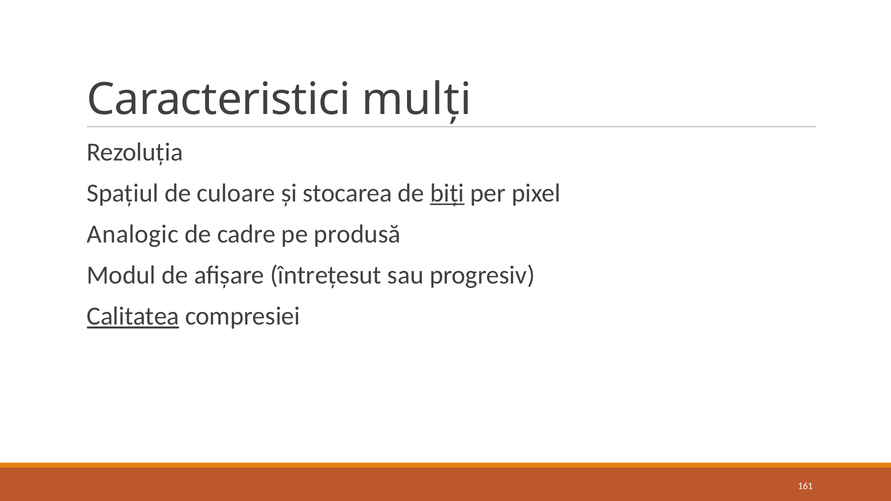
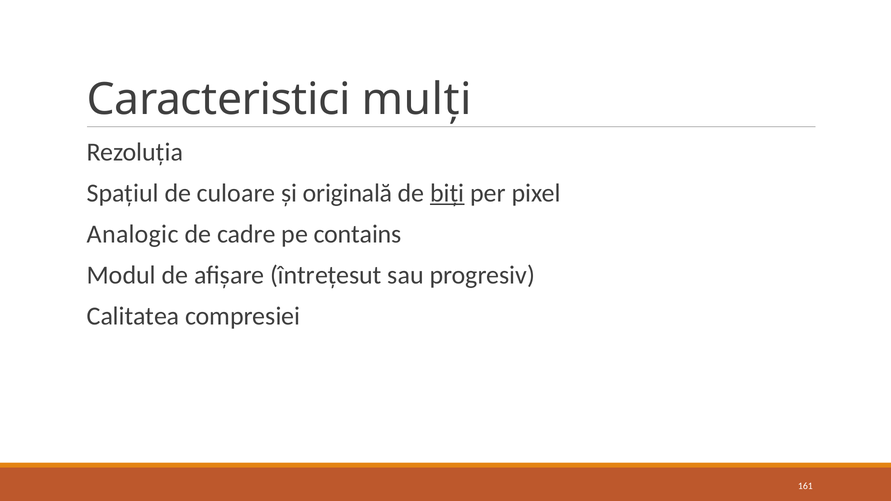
stocarea: stocarea -> originală
produsă: produsă -> contains
Calitatea underline: present -> none
